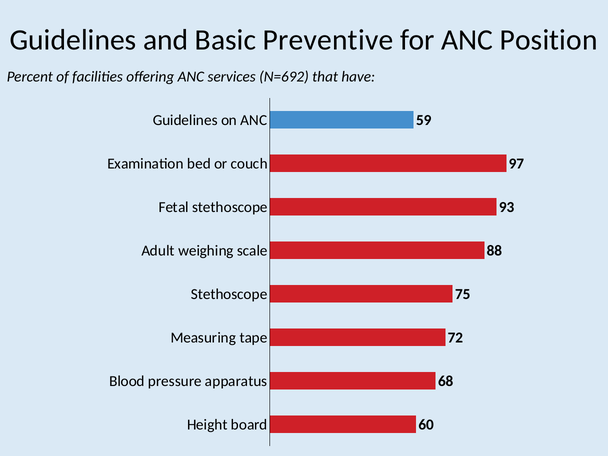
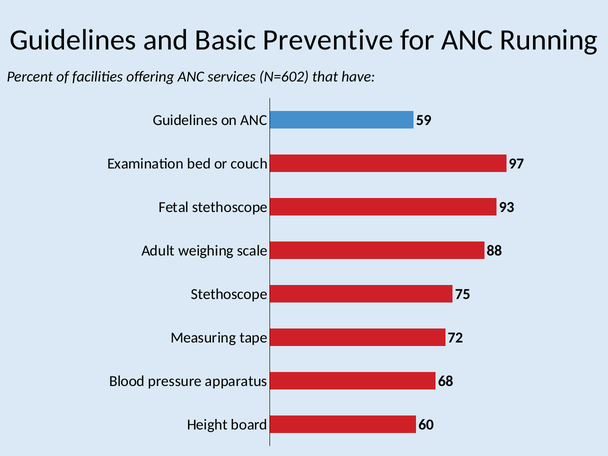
Position: Position -> Running
N=692: N=692 -> N=602
